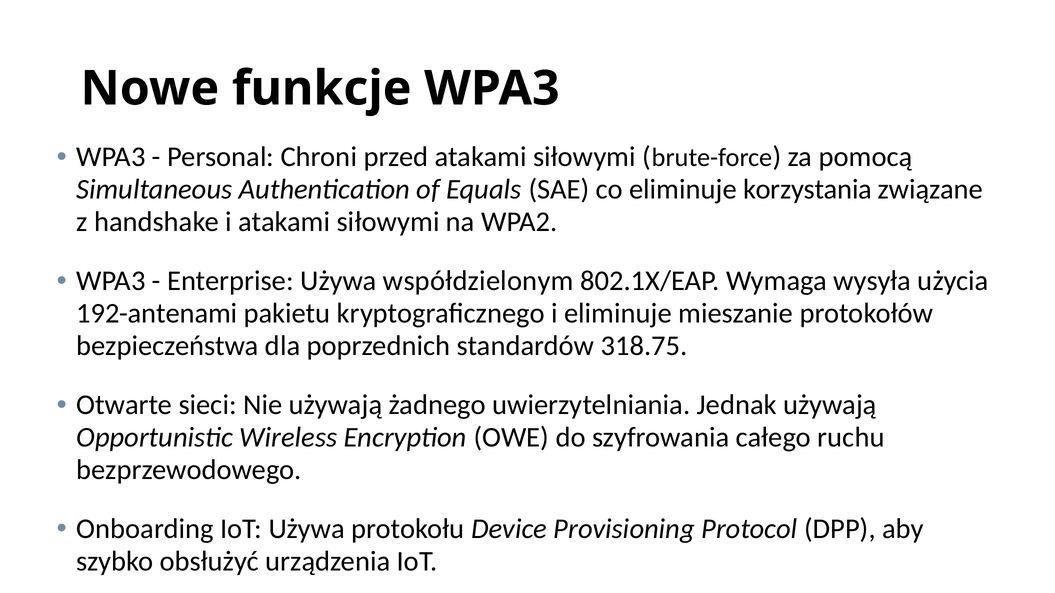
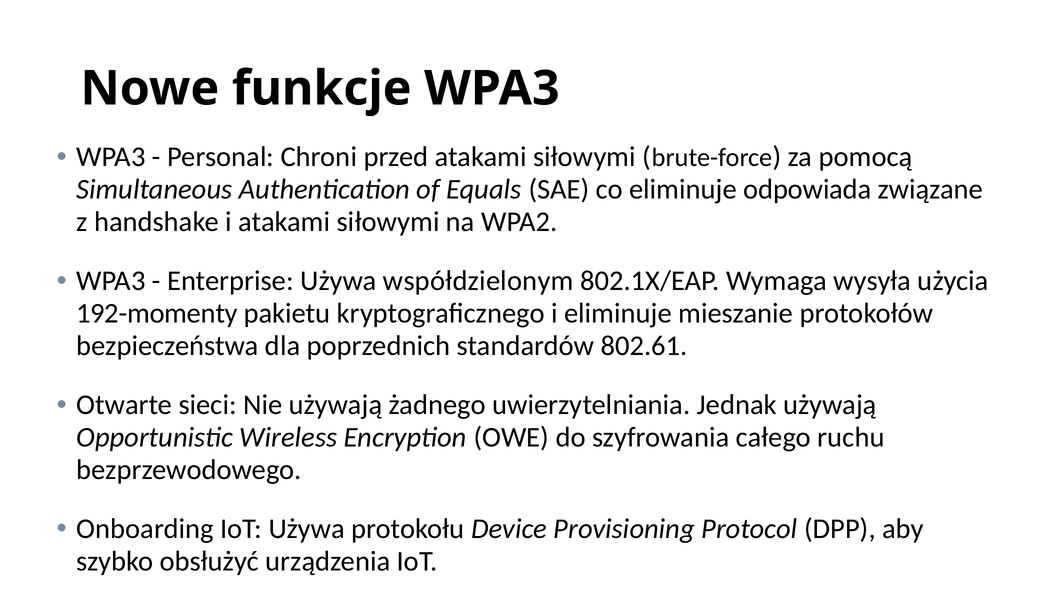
korzystania: korzystania -> odpowiada
192-antenami: 192-antenami -> 192-momenty
318.75: 318.75 -> 802.61
